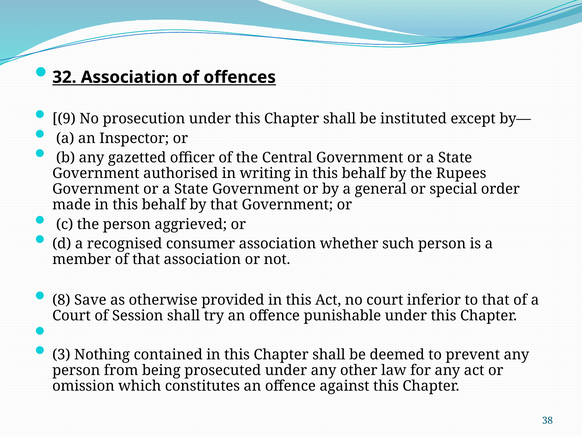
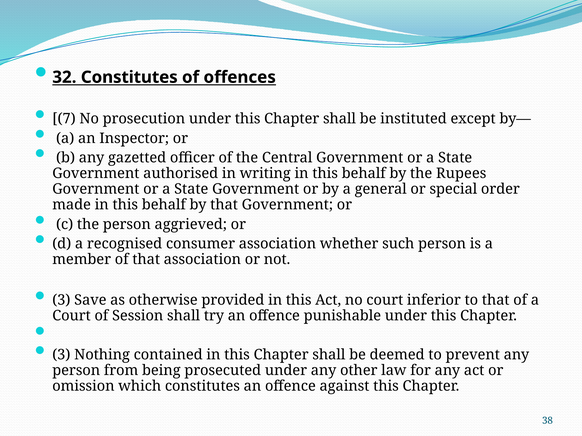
32 Association: Association -> Constitutes
9: 9 -> 7
8 at (61, 300): 8 -> 3
